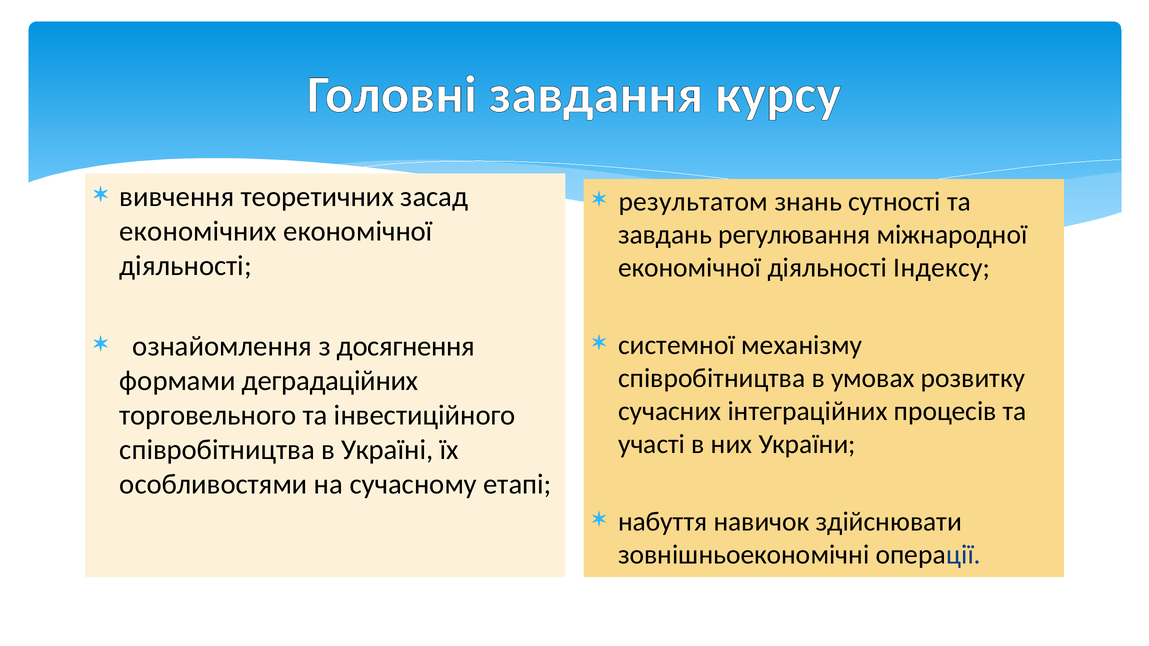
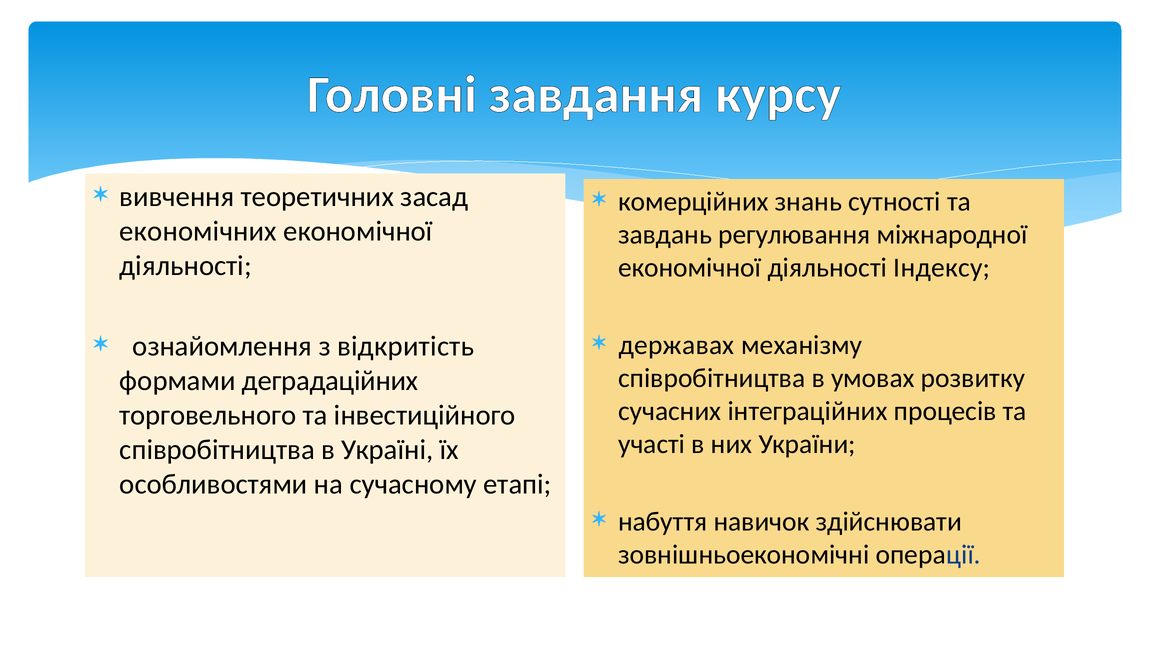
результатом: результатом -> комерційних
системної: системної -> державах
досягнення: досягнення -> відкритість
